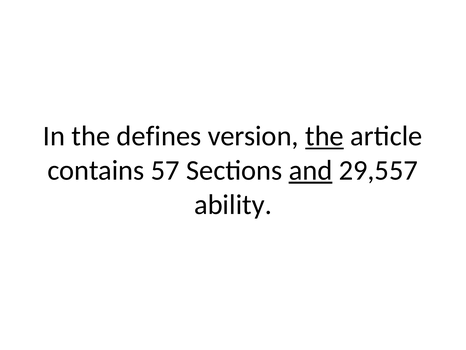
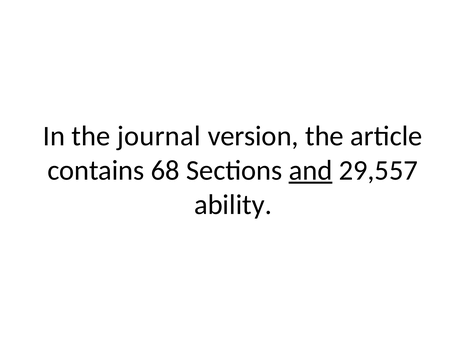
defines: defines -> journal
the at (324, 136) underline: present -> none
57: 57 -> 68
